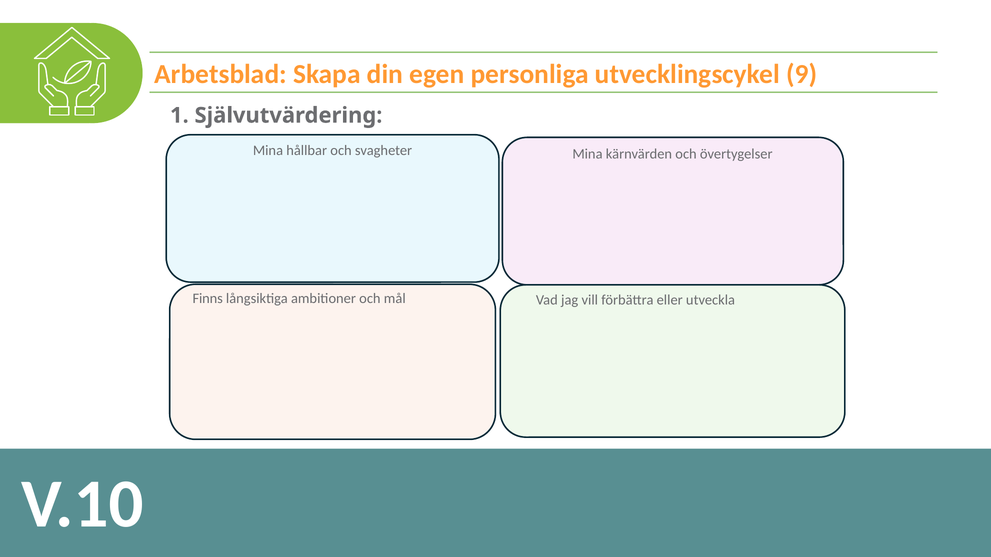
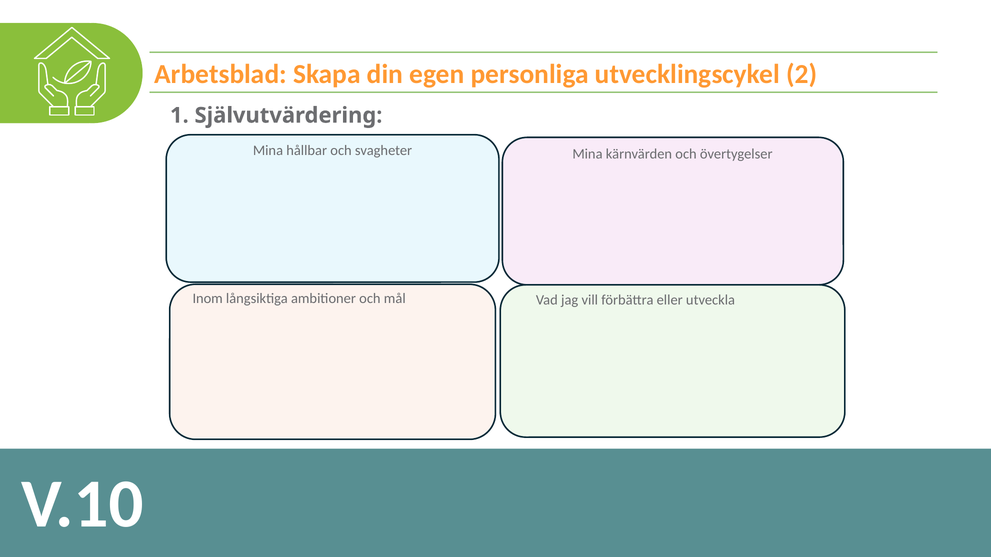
9: 9 -> 2
Finns: Finns -> Inom
